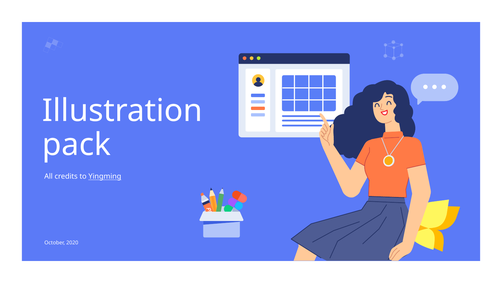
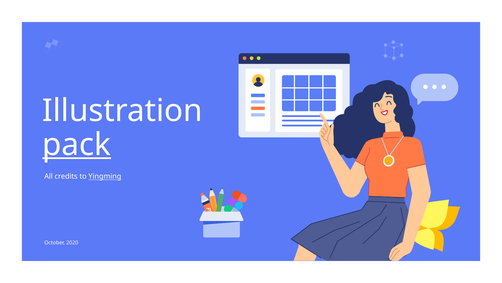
pack underline: none -> present
